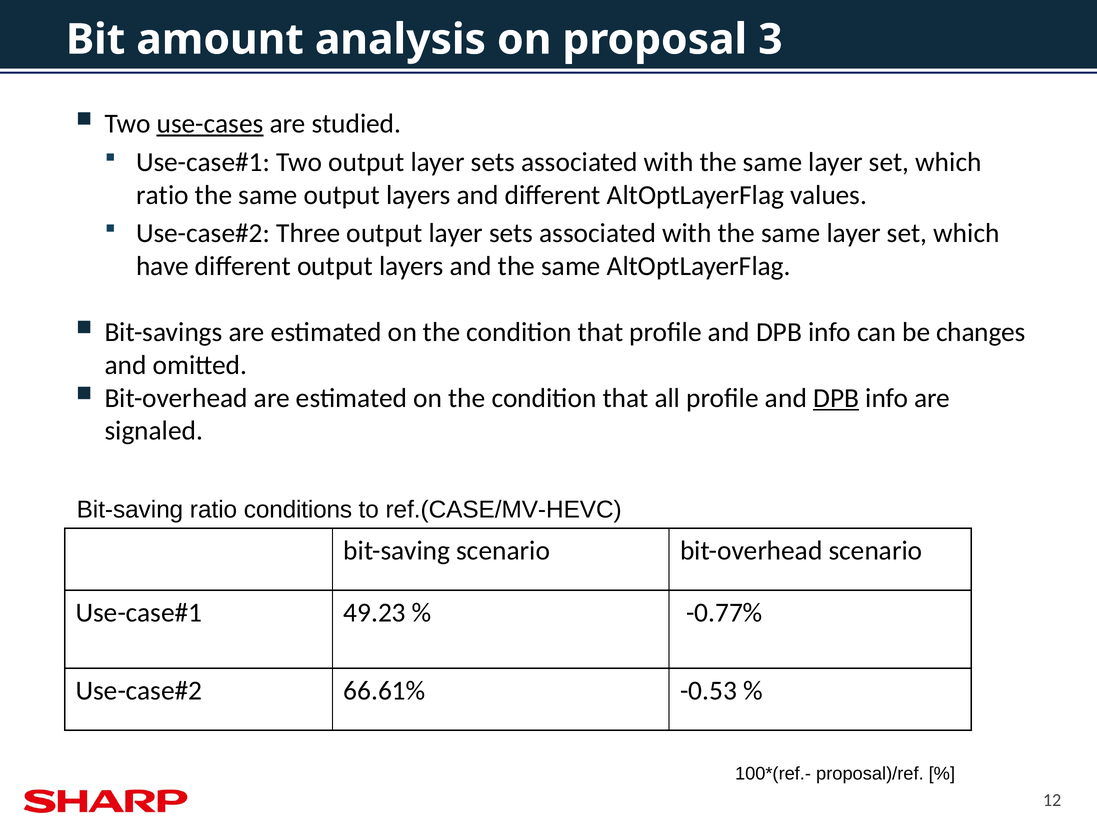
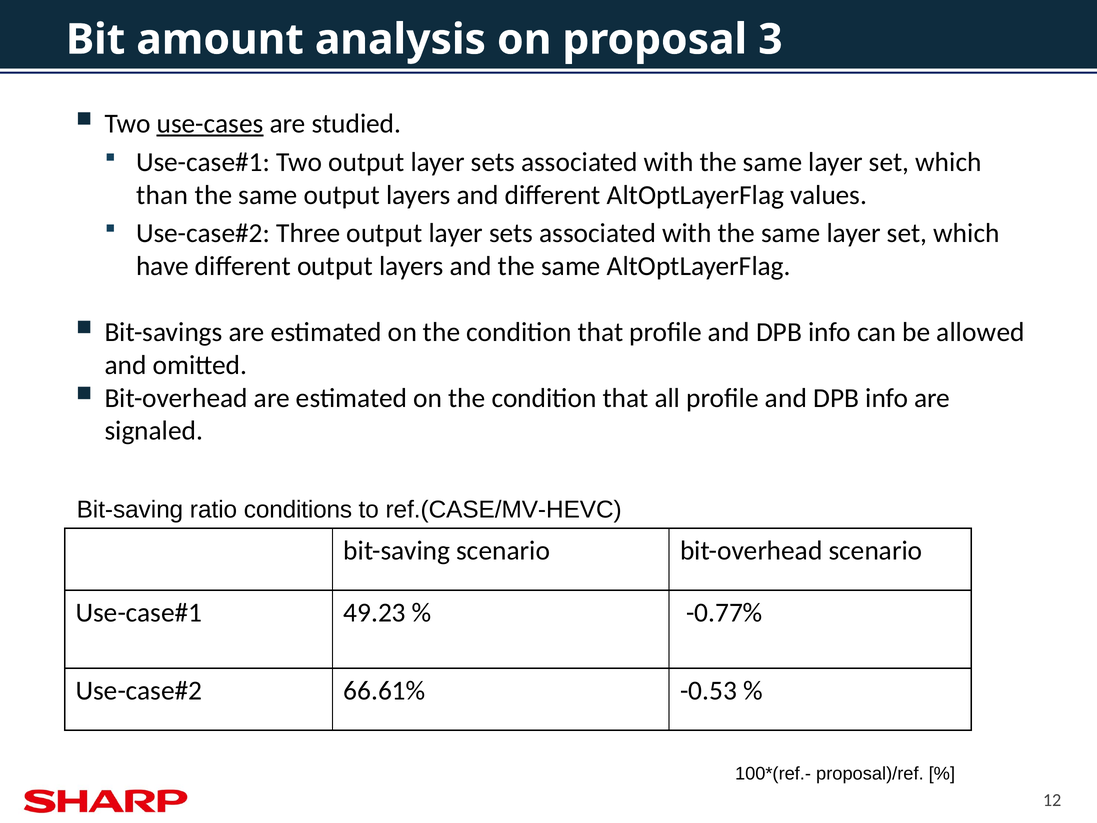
ratio at (162, 195): ratio -> than
changes: changes -> allowed
DPB at (836, 398) underline: present -> none
